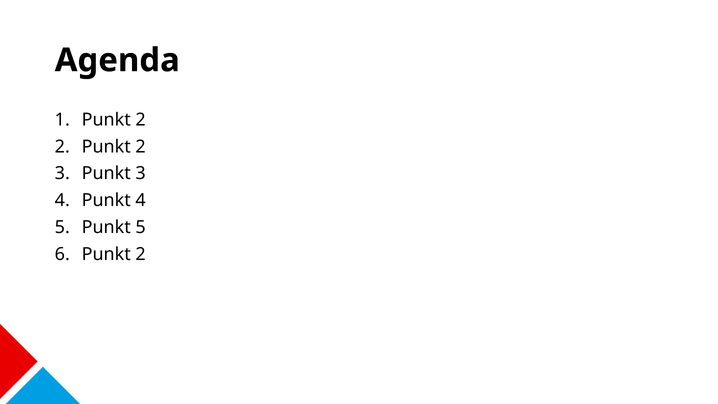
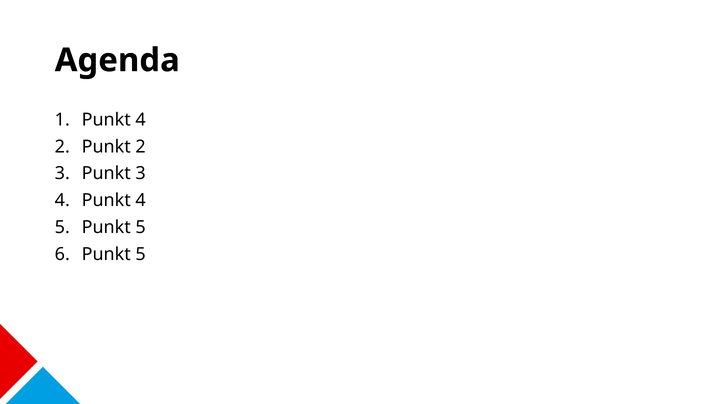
1 Punkt 2: 2 -> 4
6 Punkt 2: 2 -> 5
